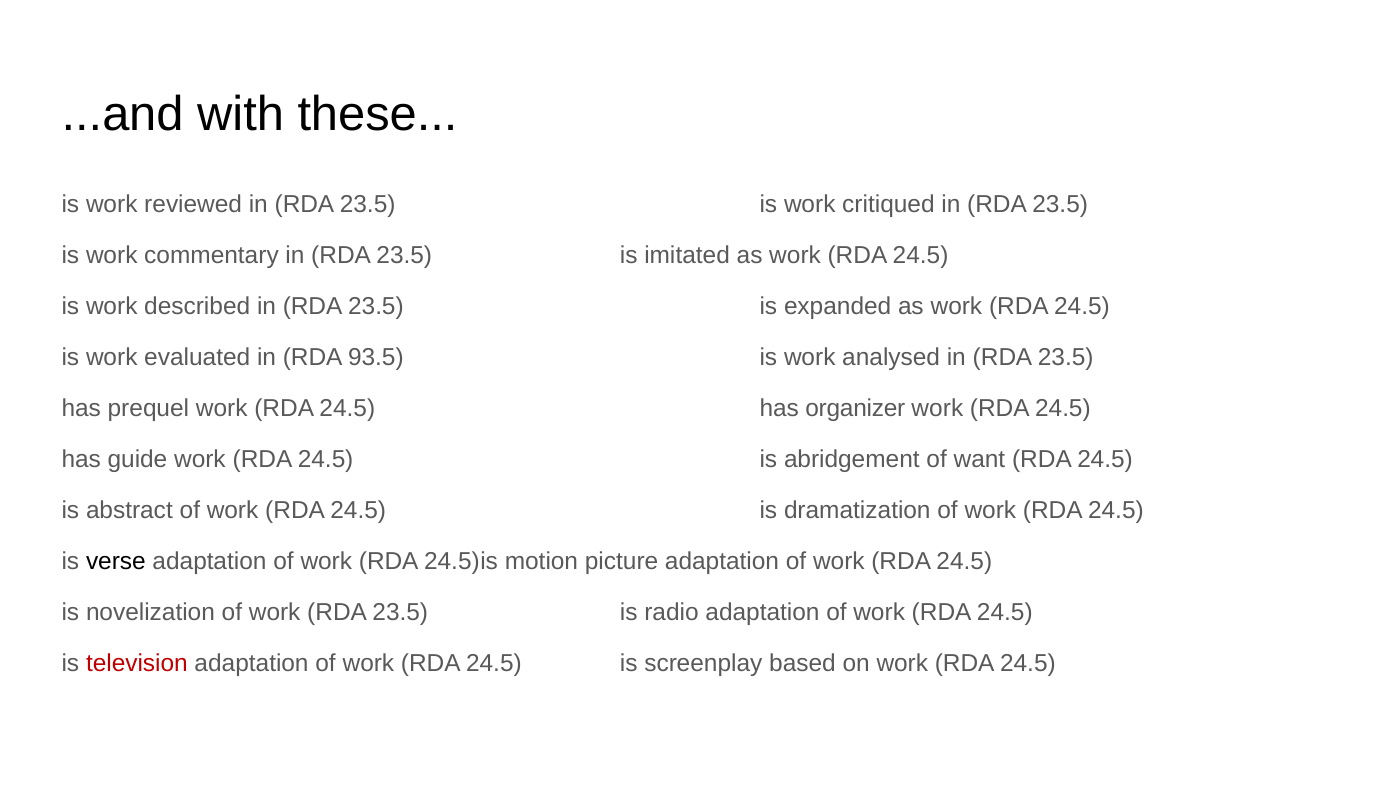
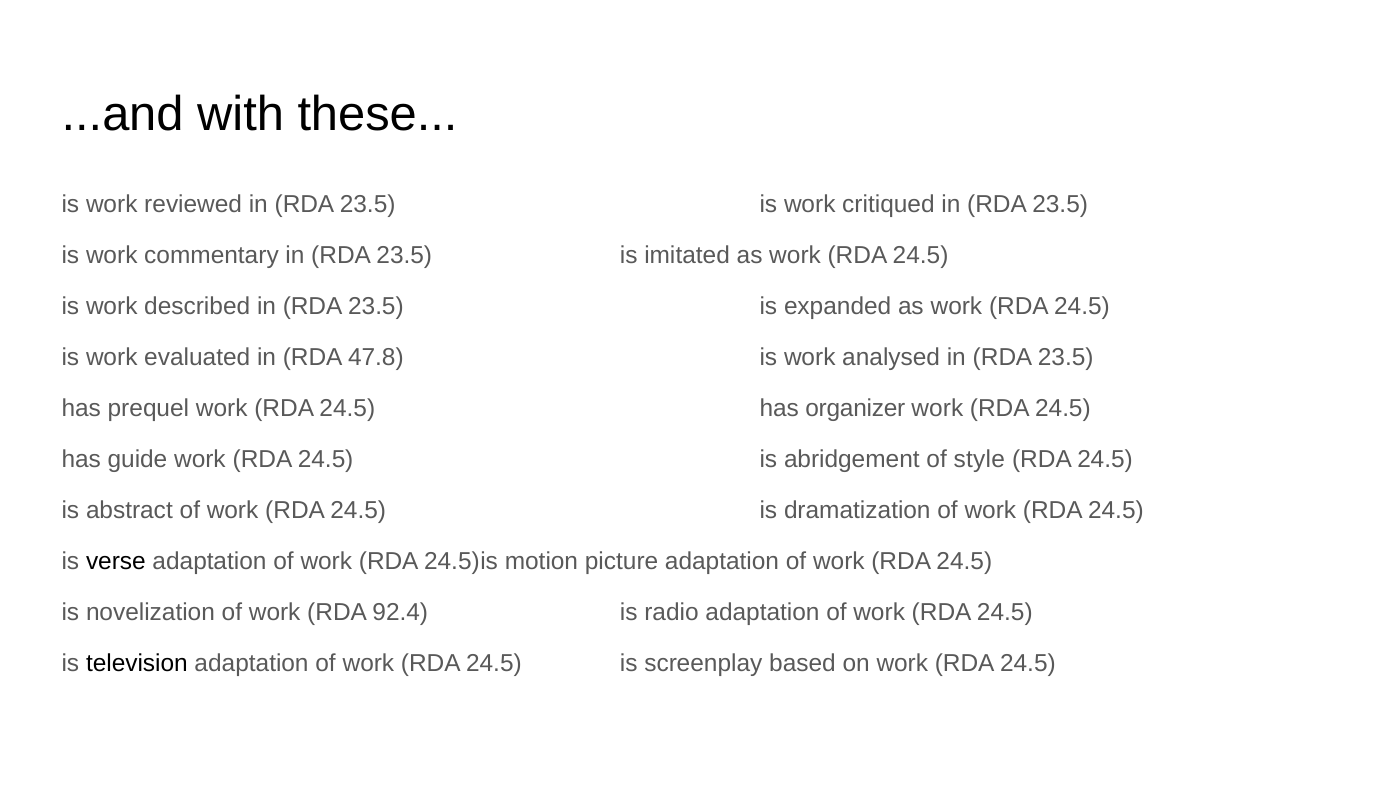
93.5: 93.5 -> 47.8
want: want -> style
work RDA 23.5: 23.5 -> 92.4
television colour: red -> black
